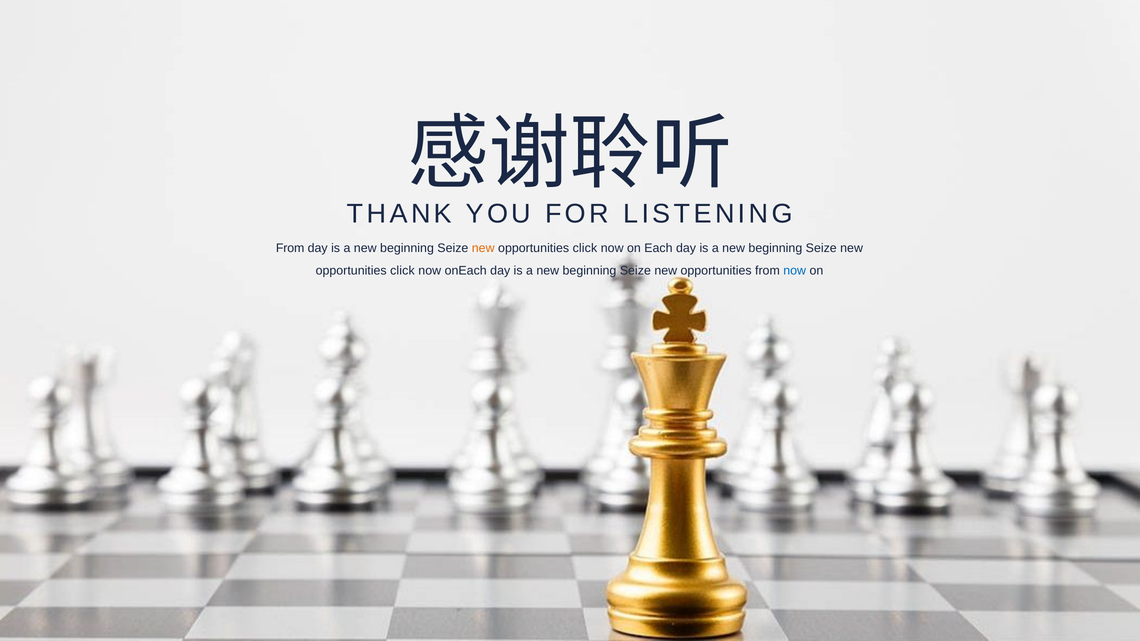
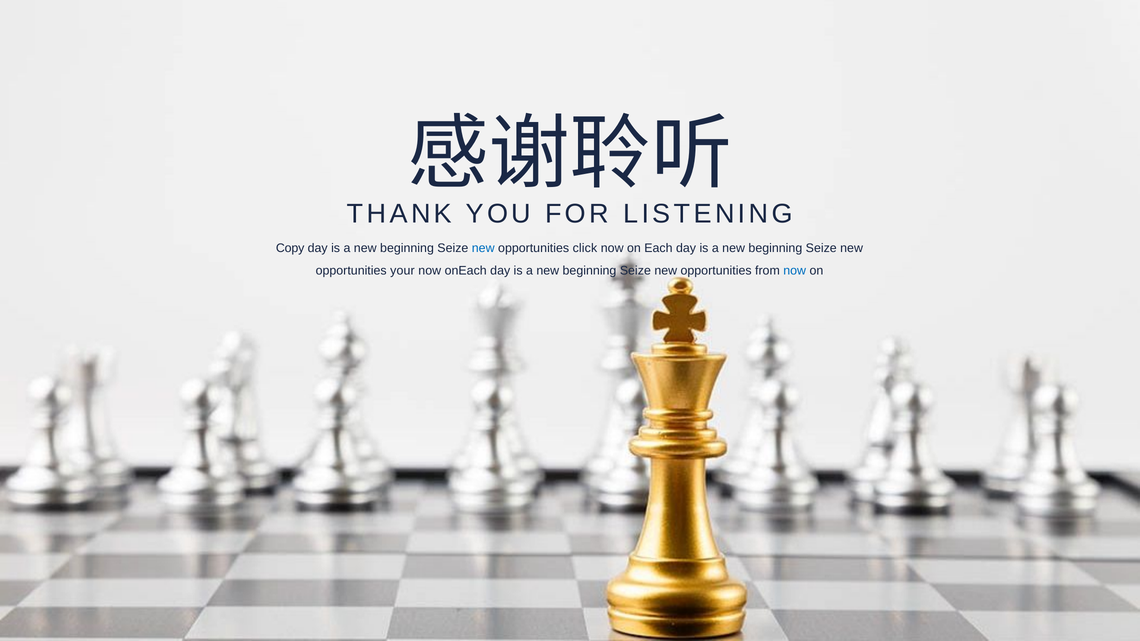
From at (290, 248): From -> Copy
new at (483, 248) colour: orange -> blue
click at (402, 271): click -> your
